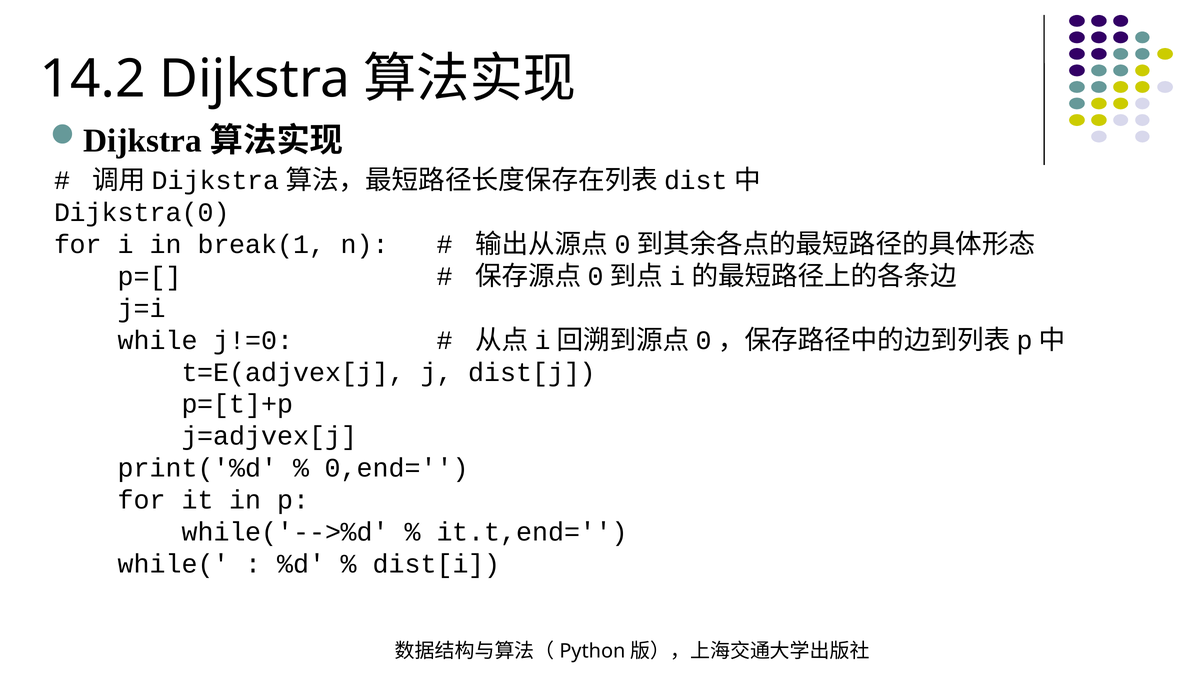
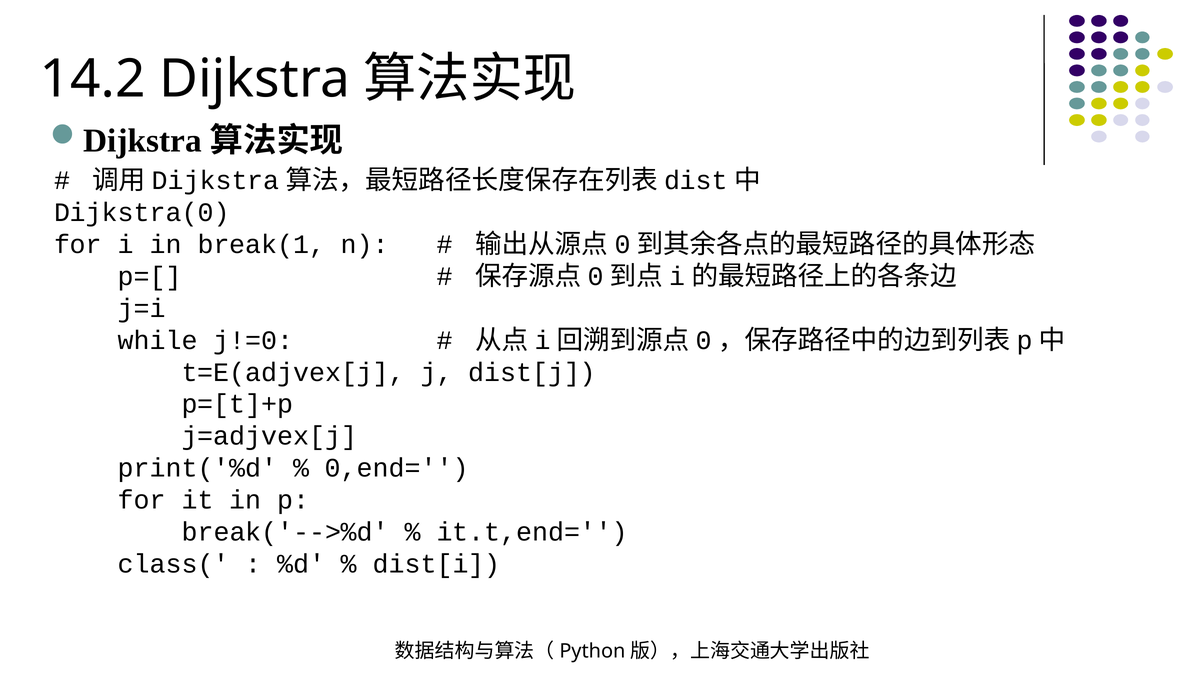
while('-->%d: while('-->%d -> break('-->%d
while(: while( -> class(
